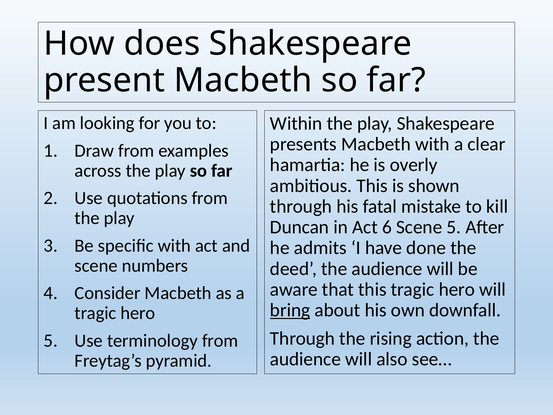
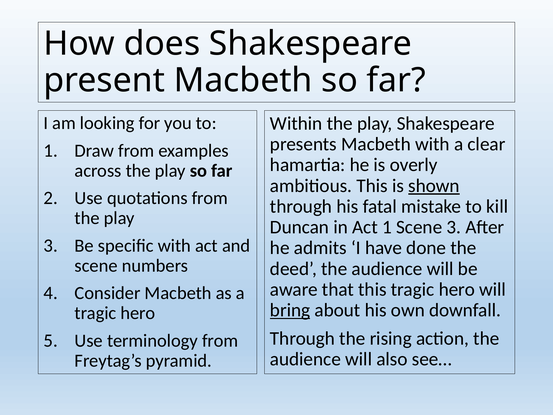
shown underline: none -> present
Act 6: 6 -> 1
Scene 5: 5 -> 3
